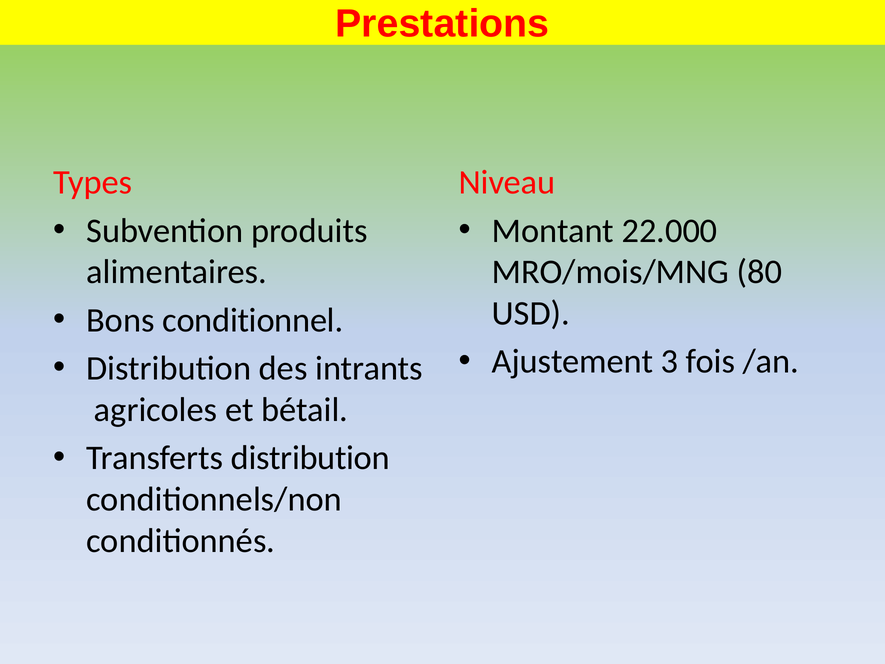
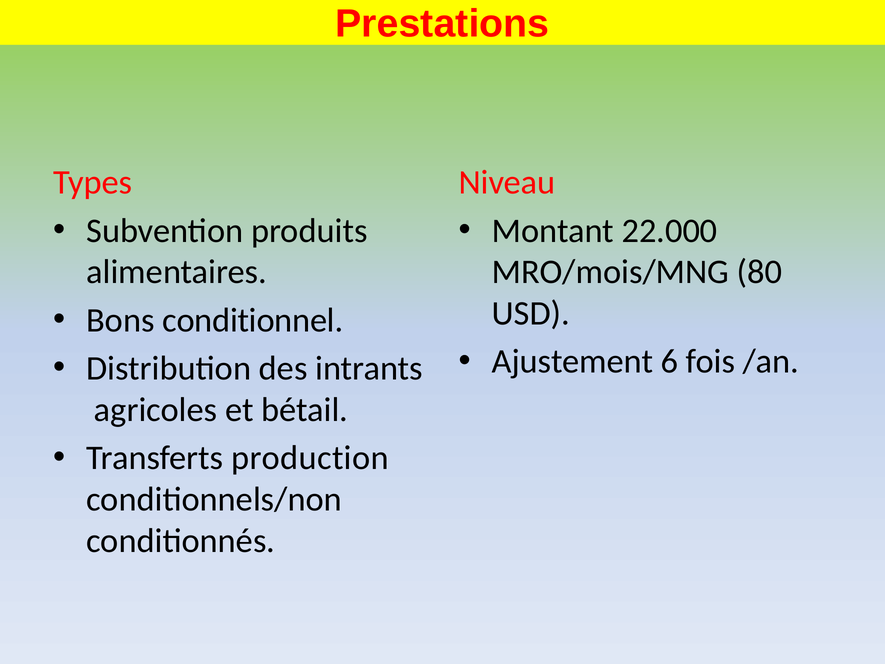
3: 3 -> 6
Transferts distribution: distribution -> production
